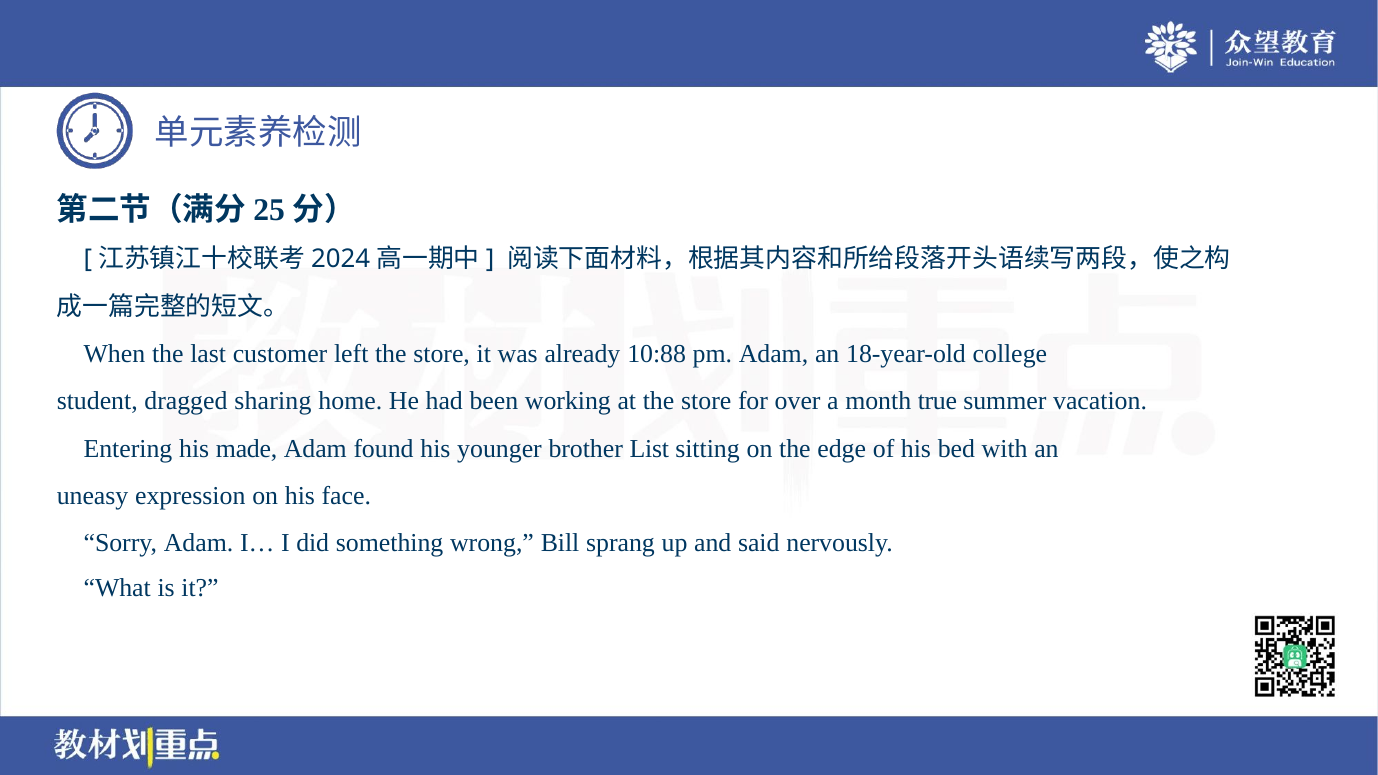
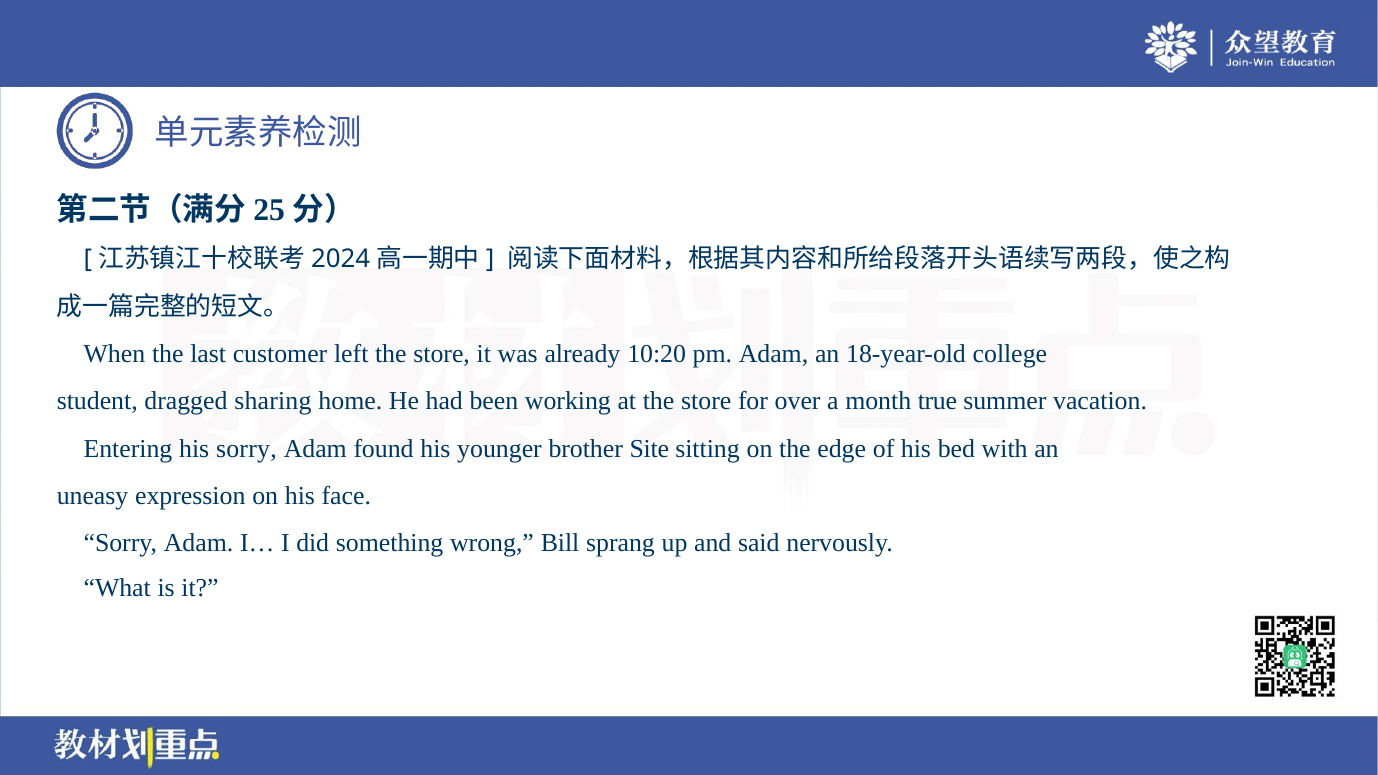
10:88: 10:88 -> 10:20
his made: made -> sorry
List: List -> Site
